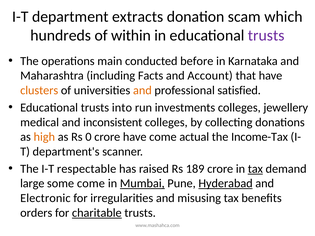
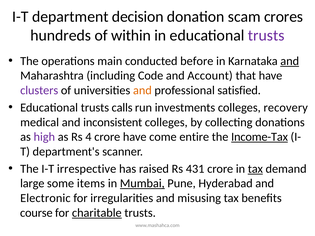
extracts: extracts -> decision
which: which -> crores
and at (290, 61) underline: none -> present
Facts: Facts -> Code
clusters colour: orange -> purple
into: into -> calls
jewellery: jewellery -> recovery
high colour: orange -> purple
0: 0 -> 4
actual: actual -> entire
Income-Tax underline: none -> present
respectable: respectable -> irrespective
189: 189 -> 431
some come: come -> items
Hyderabad underline: present -> none
orders: orders -> course
